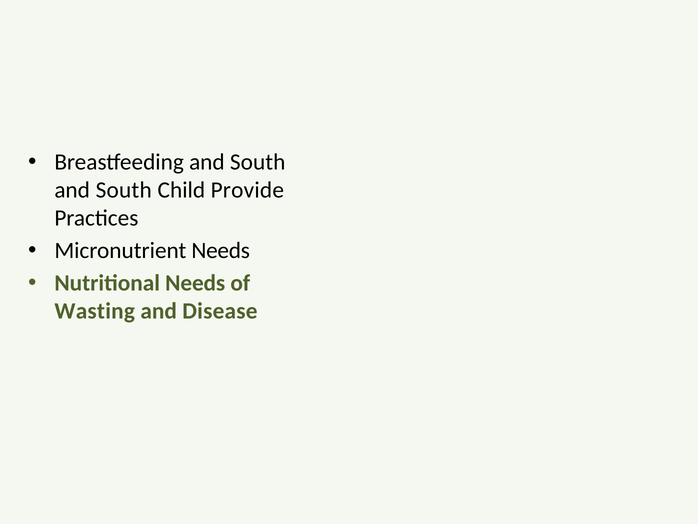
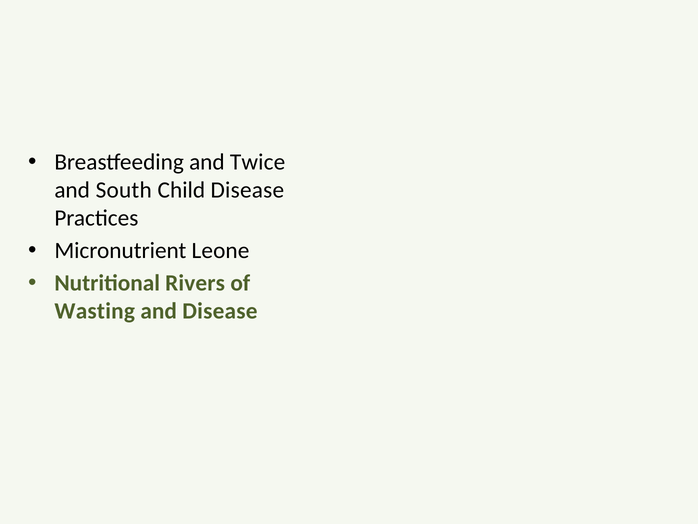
Breastfeeding and South: South -> Twice
Child Provide: Provide -> Disease
Micronutrient Needs: Needs -> Leone
Nutritional Needs: Needs -> Rivers
